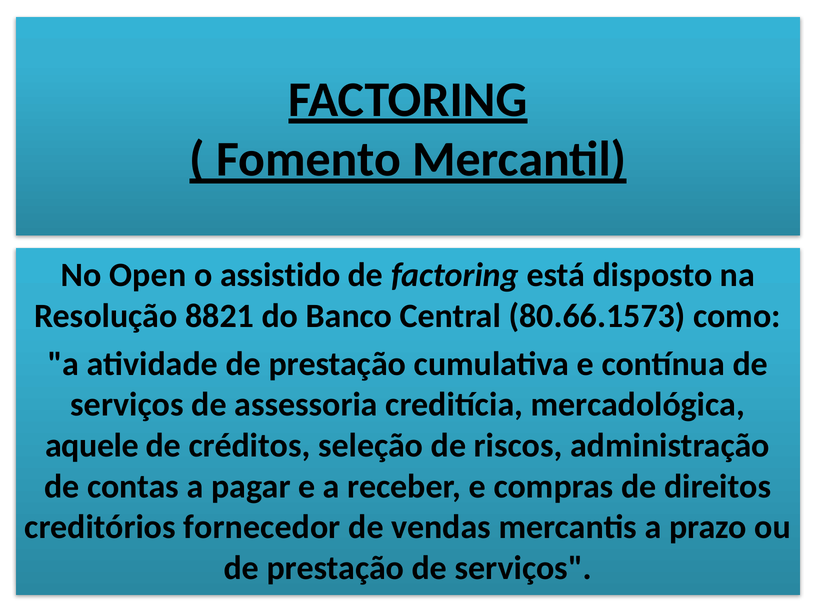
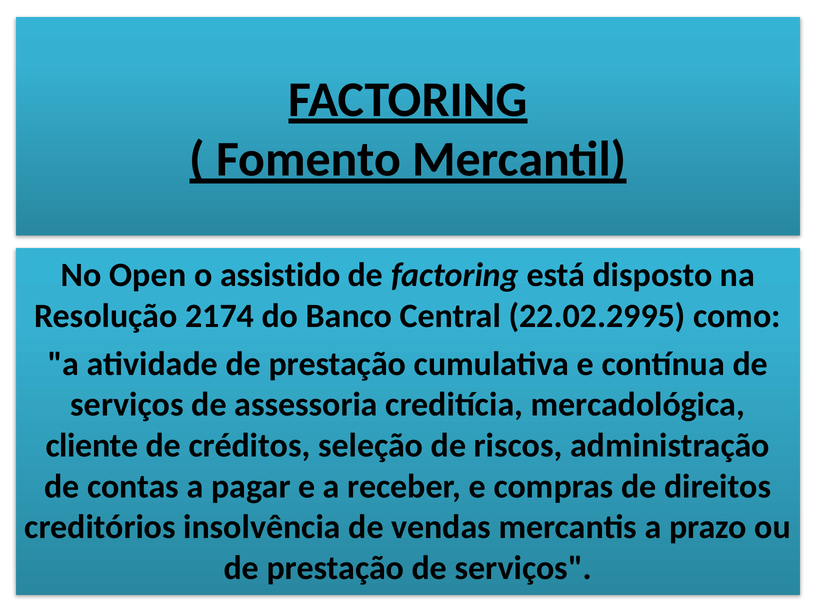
8821: 8821 -> 2174
80.66.1573: 80.66.1573 -> 22.02.2995
aquele: aquele -> cliente
fornecedor: fornecedor -> insolvência
